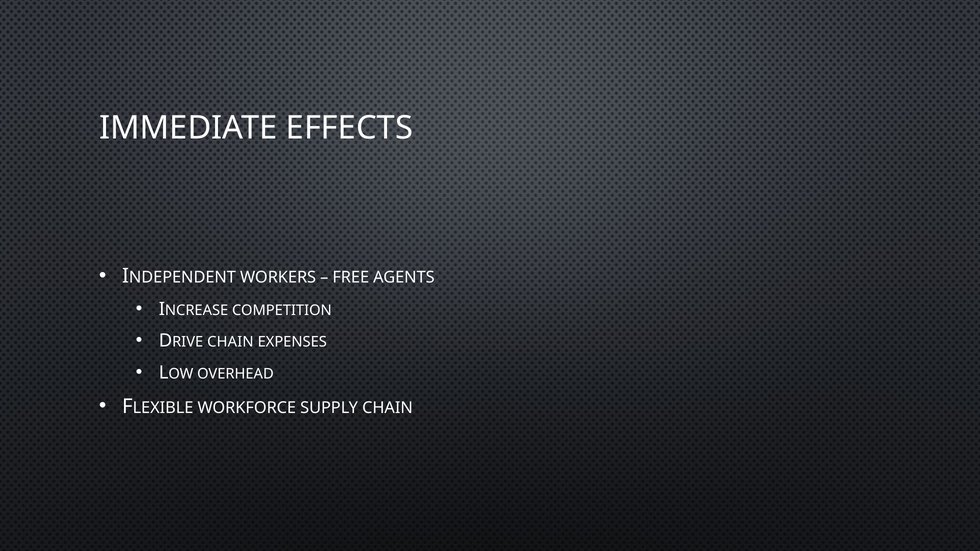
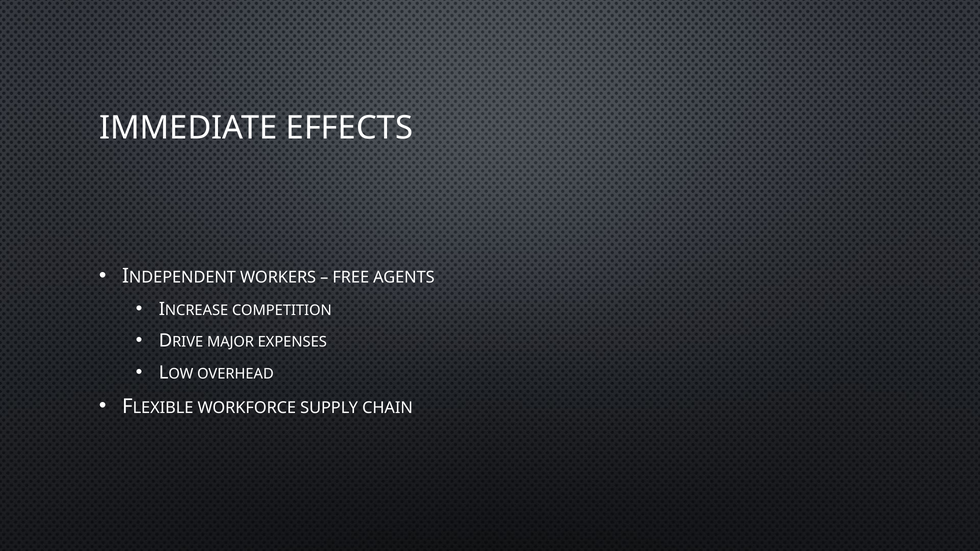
CHAIN at (230, 342): CHAIN -> MAJOR
